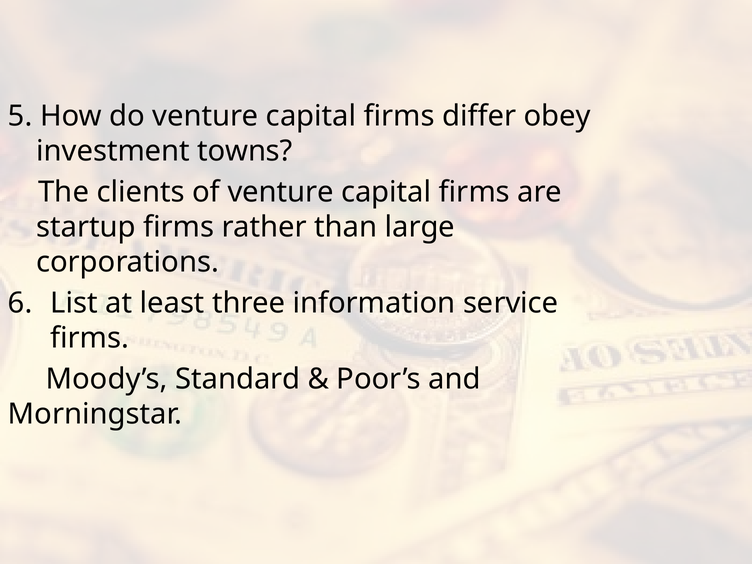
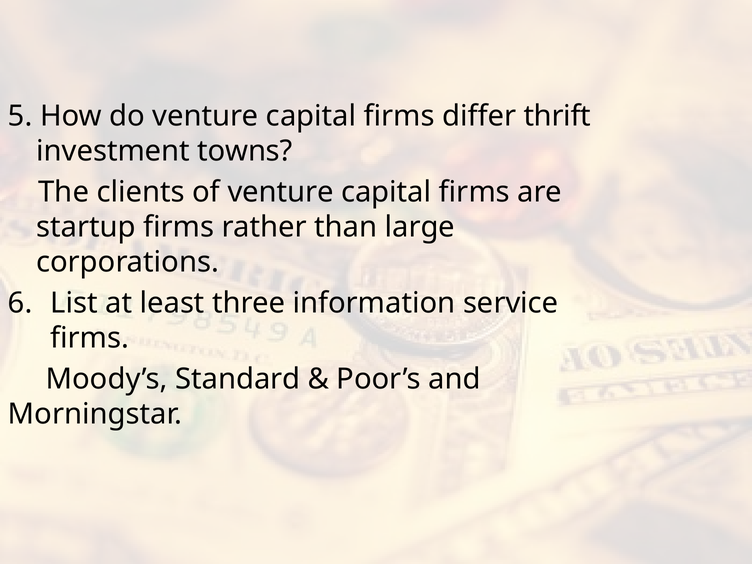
obey: obey -> thrift
